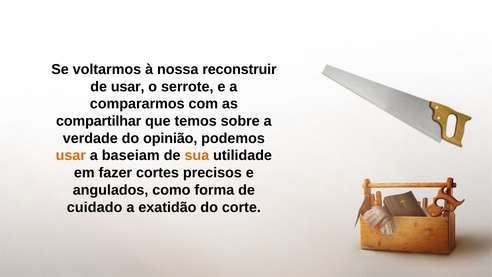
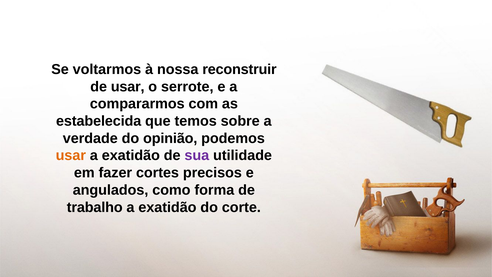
compartilhar: compartilhar -> estabelecida
baseiam at (131, 155): baseiam -> exatidão
sua colour: orange -> purple
cuidado: cuidado -> trabalho
